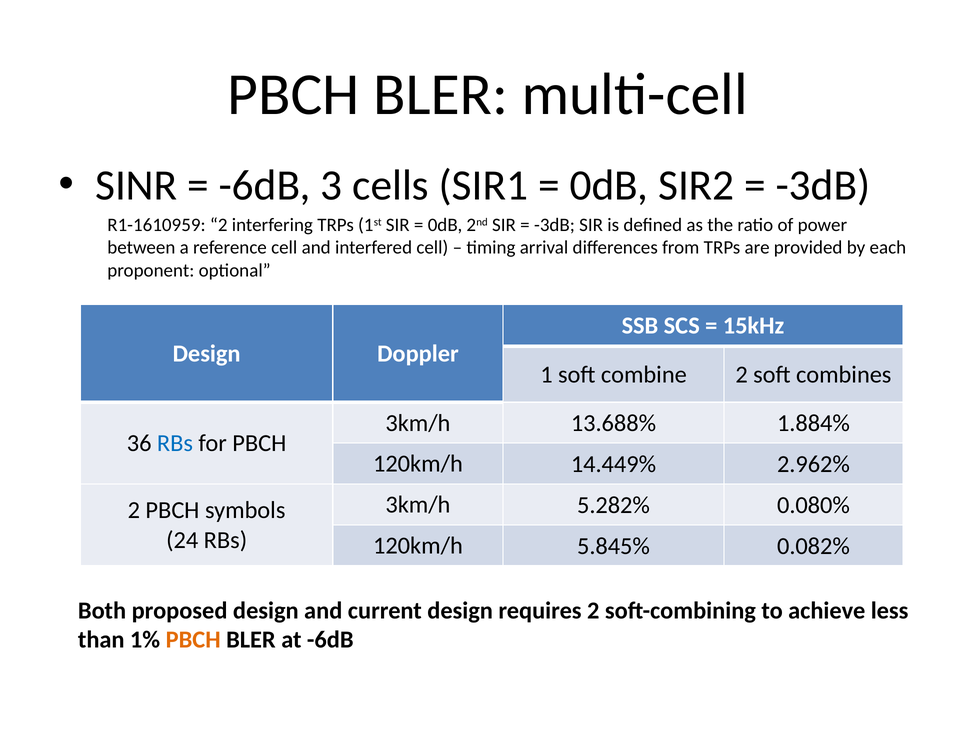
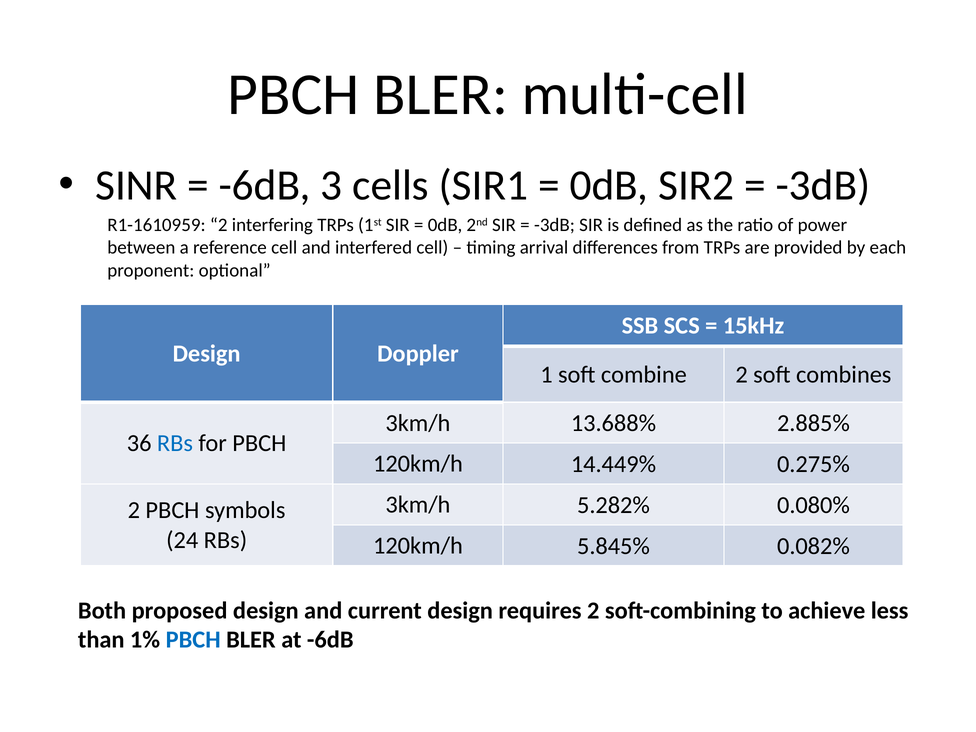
1.884%: 1.884% -> 2.885%
2.962%: 2.962% -> 0.275%
PBCH at (193, 640) colour: orange -> blue
